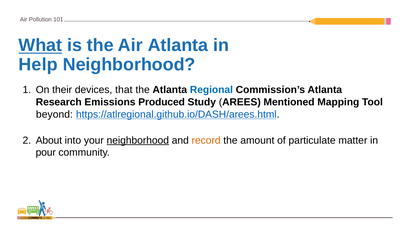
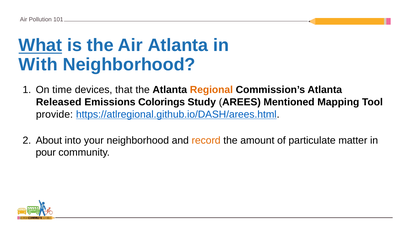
Help: Help -> With
their: their -> time
Regional colour: blue -> orange
Research: Research -> Released
Produced: Produced -> Colorings
beyond: beyond -> provide
neighborhood at (138, 140) underline: present -> none
